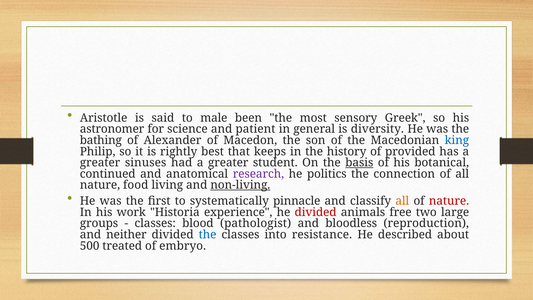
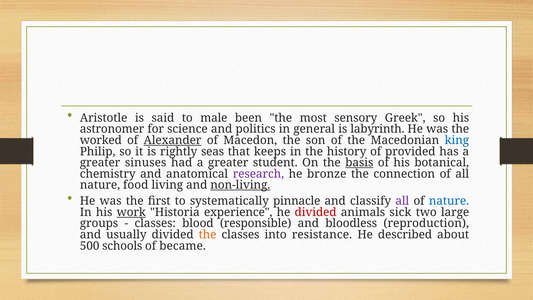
patient: patient -> politics
diversity: diversity -> labyrinth
bathing: bathing -> worked
Alexander underline: none -> present
best: best -> seas
continued: continued -> chemistry
politics: politics -> bronze
all at (402, 201) colour: orange -> purple
nature at (449, 201) colour: red -> blue
work underline: none -> present
free: free -> sick
pathologist: pathologist -> responsible
neither: neither -> usually
the at (208, 235) colour: blue -> orange
treated: treated -> schools
embryo: embryo -> became
